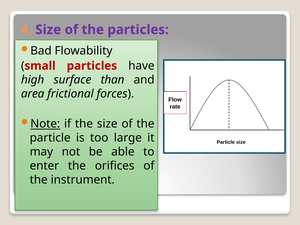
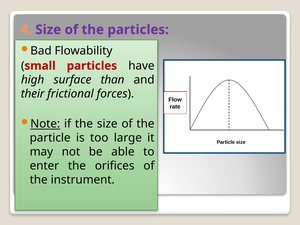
area: area -> their
